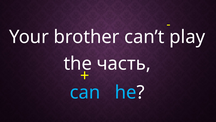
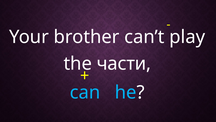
часть: часть -> части
